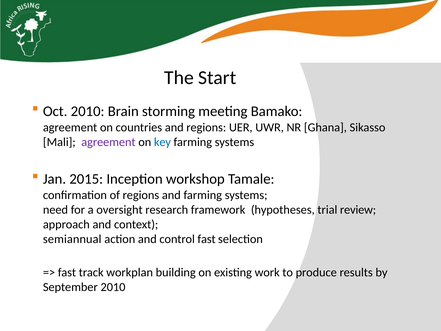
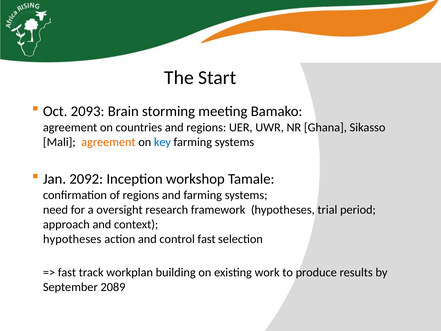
Oct 2010: 2010 -> 2093
agreement at (108, 142) colour: purple -> orange
2015: 2015 -> 2092
review: review -> period
semiannual at (72, 239): semiannual -> hypotheses
September 2010: 2010 -> 2089
